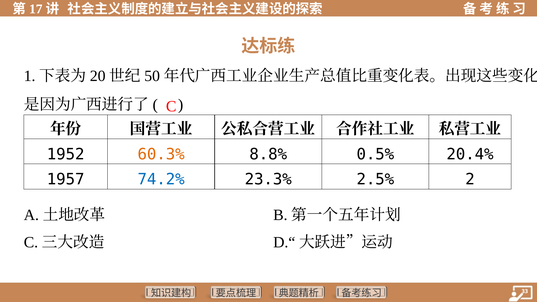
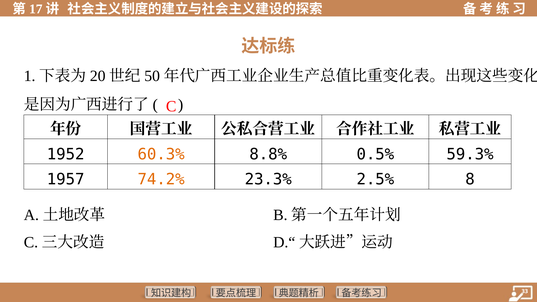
20.4%: 20.4% -> 59.3%
74.2% colour: blue -> orange
2: 2 -> 8
